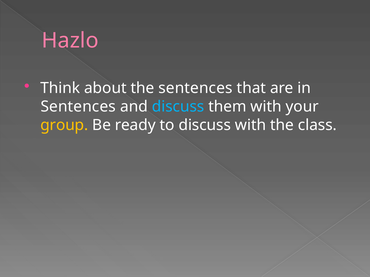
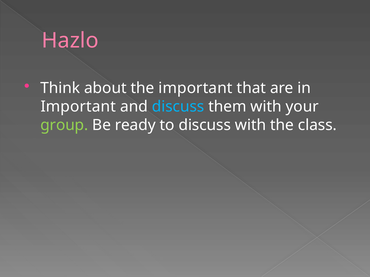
the sentences: sentences -> important
Sentences at (78, 107): Sentences -> Important
group colour: yellow -> light green
